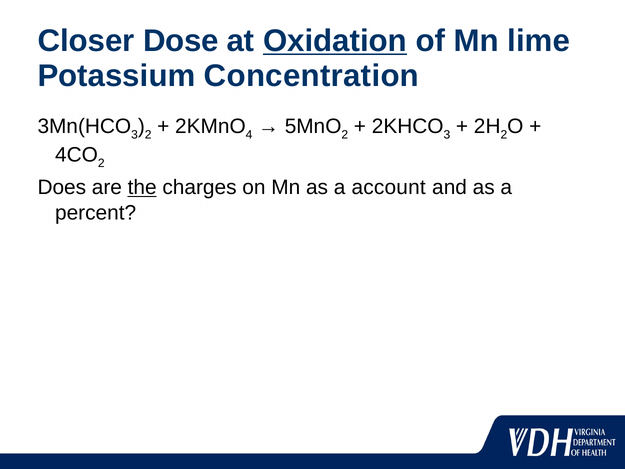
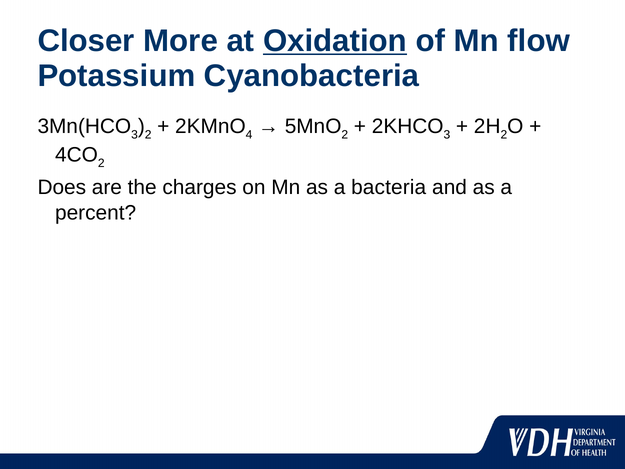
Dose: Dose -> More
lime: lime -> flow
Concentration: Concentration -> Cyanobacteria
the underline: present -> none
account: account -> bacteria
